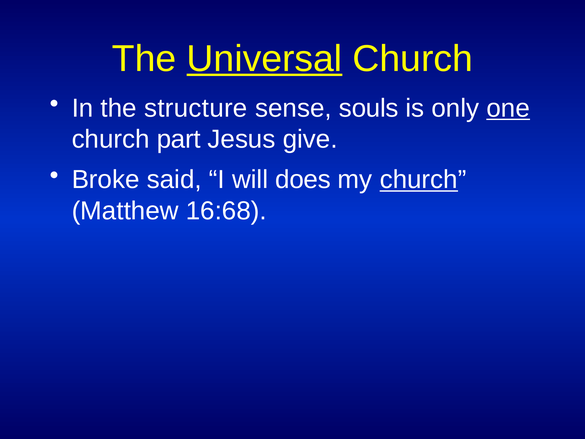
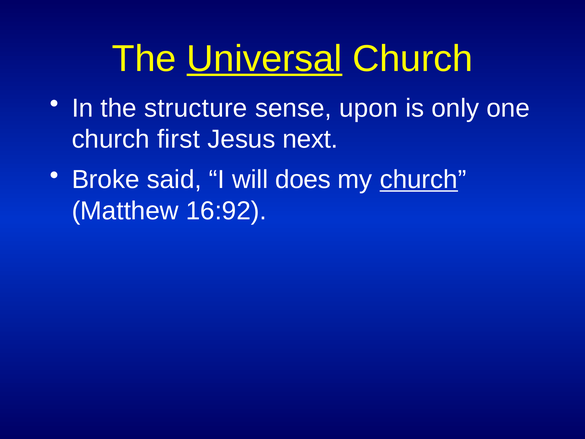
souls: souls -> upon
one underline: present -> none
part: part -> first
give: give -> next
16:68: 16:68 -> 16:92
